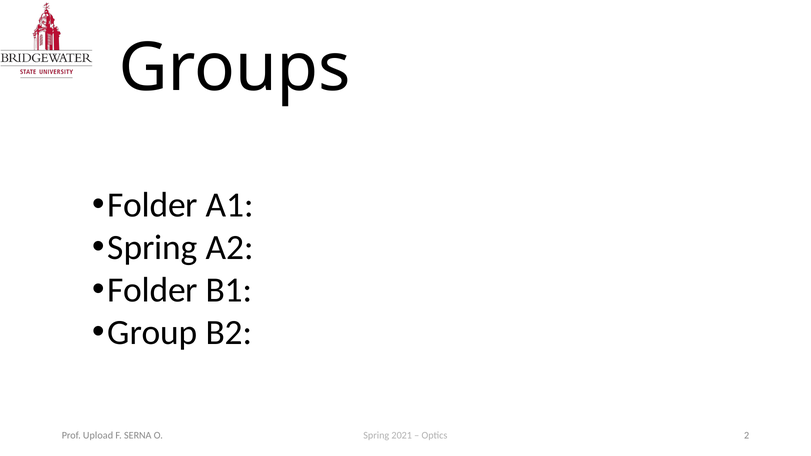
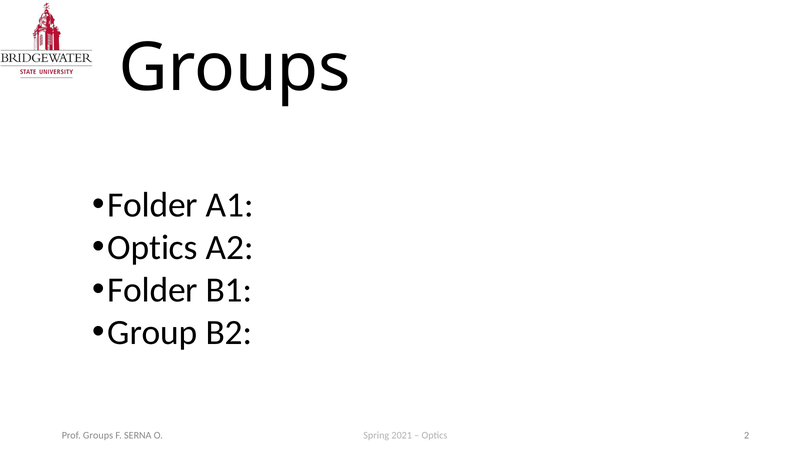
Spring at (153, 248): Spring -> Optics
Prof Upload: Upload -> Groups
